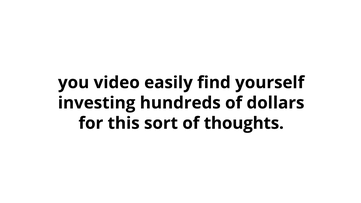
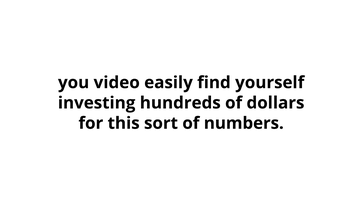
thoughts: thoughts -> numbers
